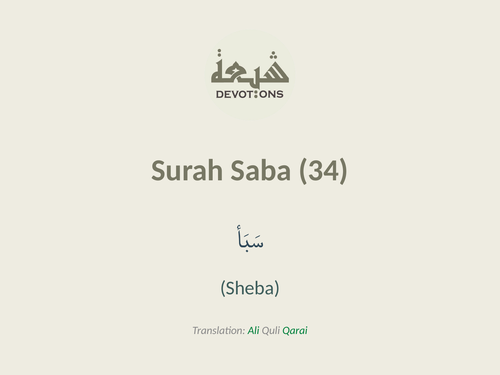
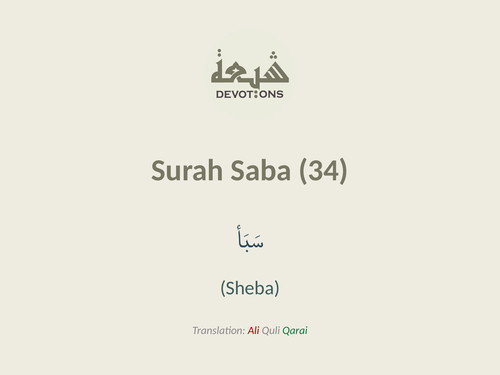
Ali colour: green -> red
